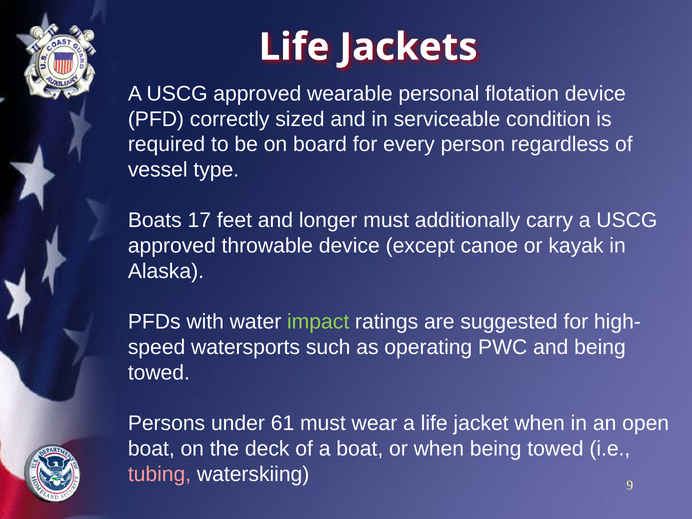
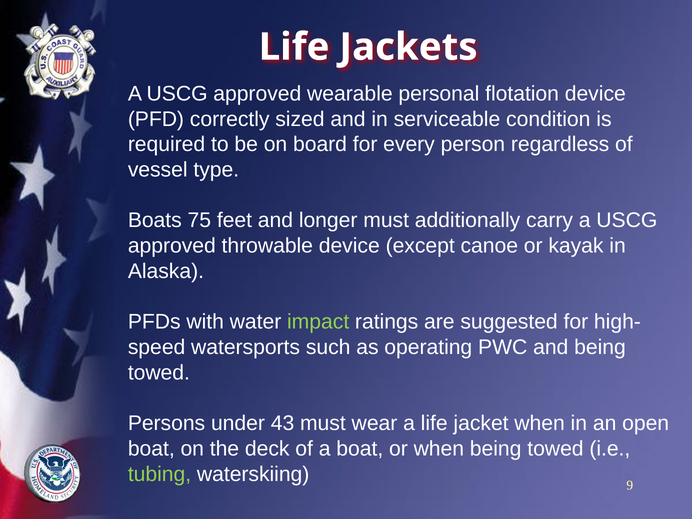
17: 17 -> 75
61: 61 -> 43
tubing colour: pink -> light green
